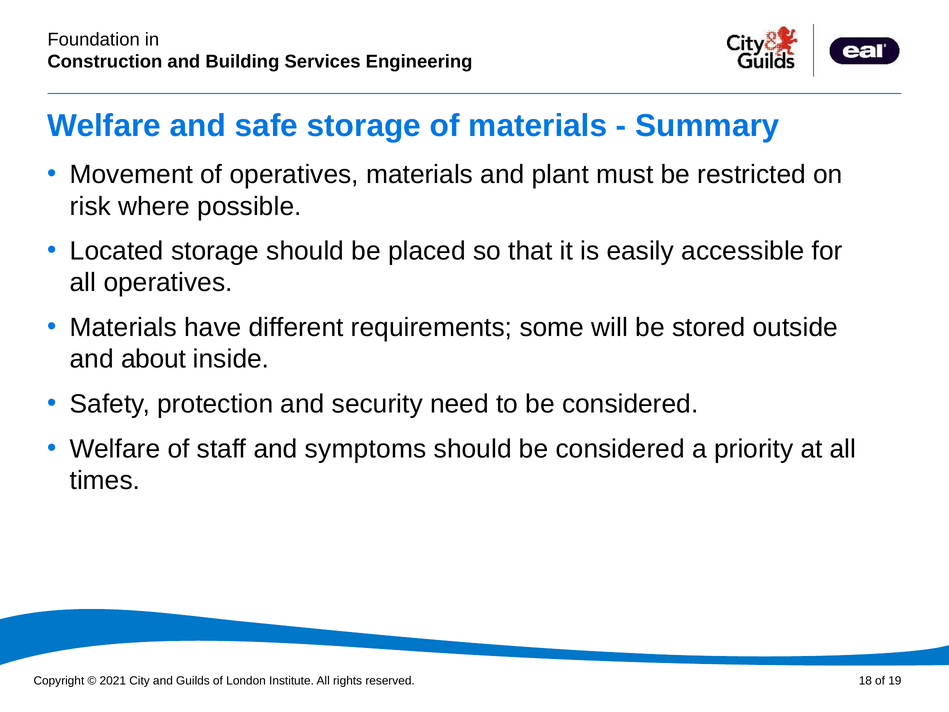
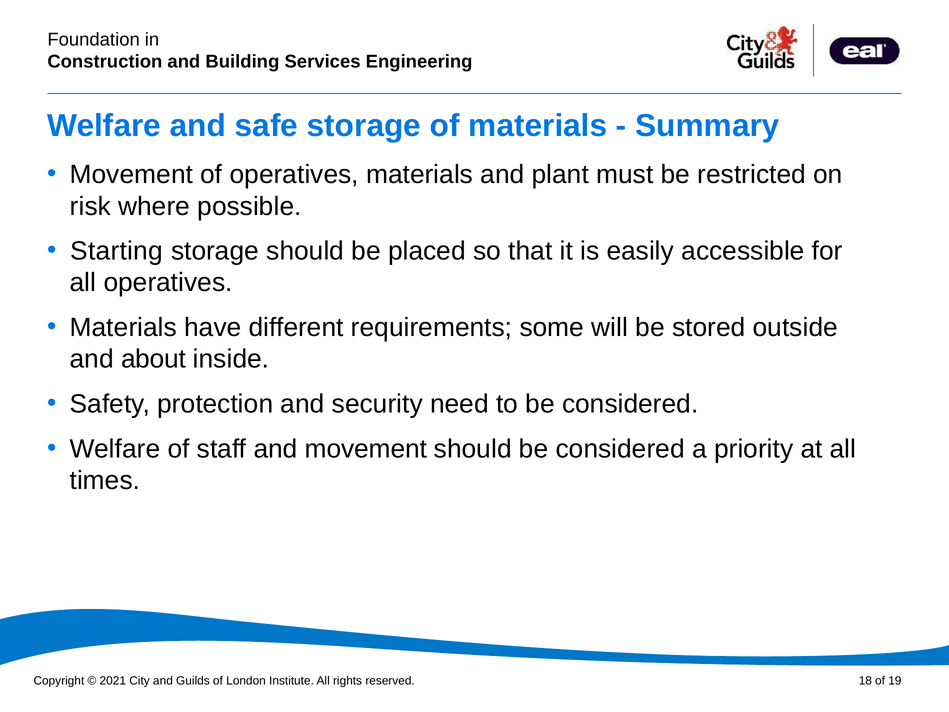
Located: Located -> Starting
and symptoms: symptoms -> movement
